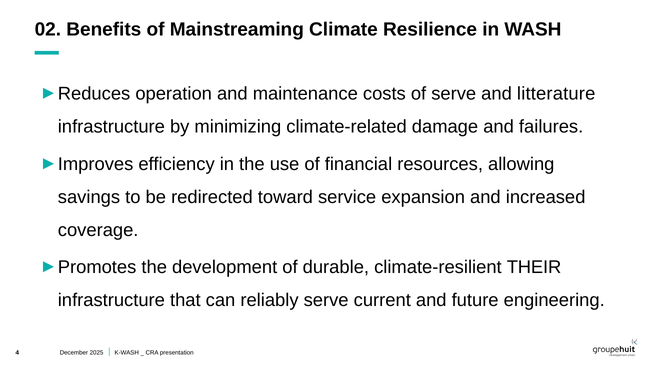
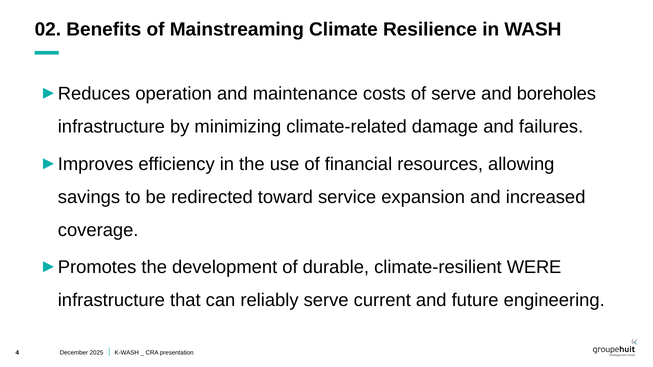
litterature: litterature -> boreholes
THEIR: THEIR -> WERE
